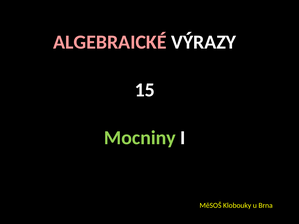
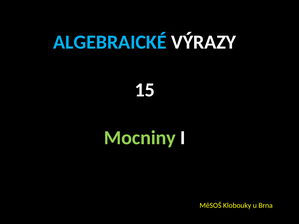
ALGEBRAICKÉ colour: pink -> light blue
